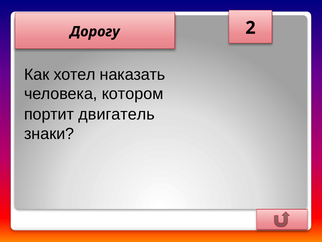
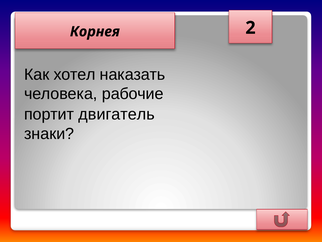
Дорогу: Дорогу -> Корнея
котором: котором -> рабочие
